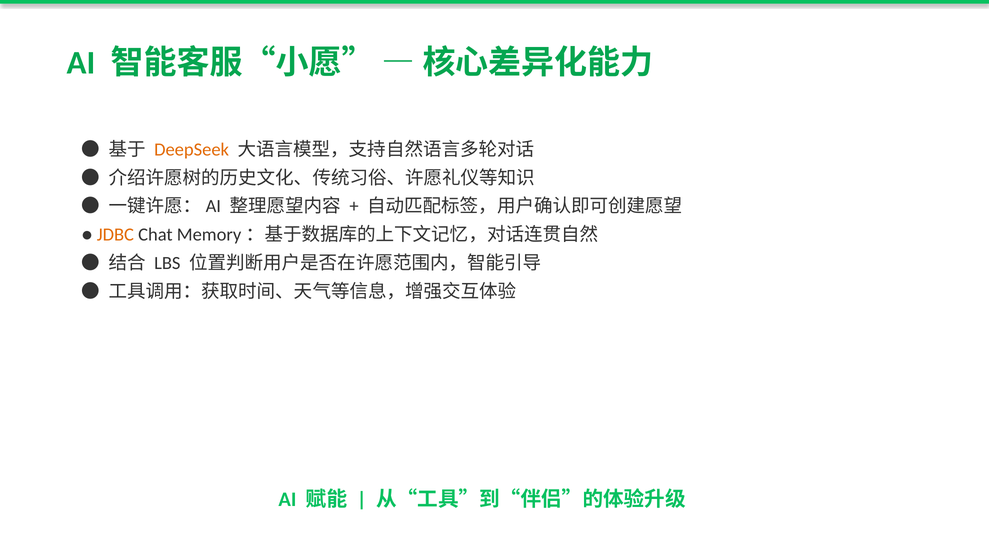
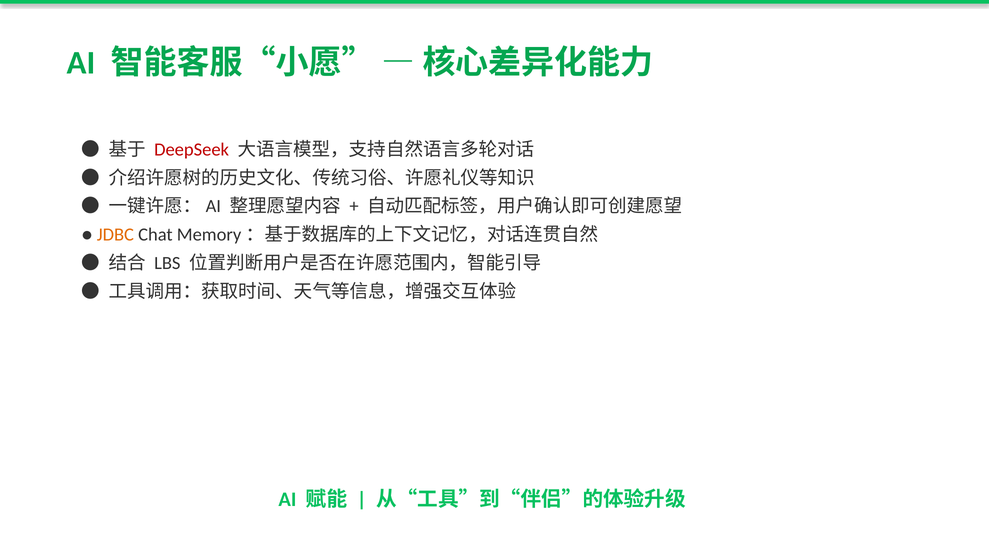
DeepSeek colour: orange -> red
